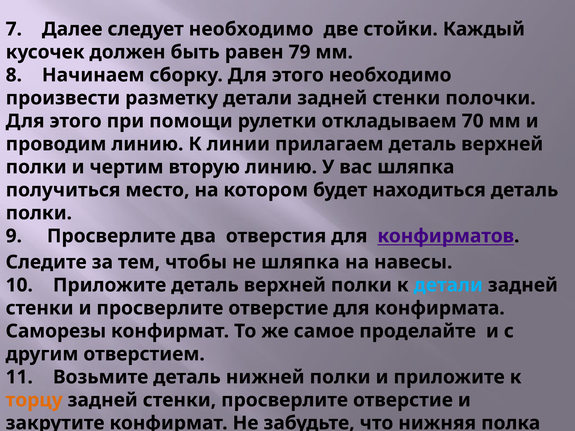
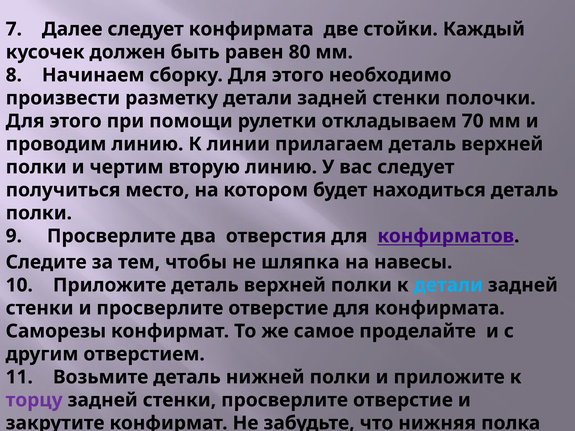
следует необходимо: необходимо -> конфирмата
79: 79 -> 80
вас шляпка: шляпка -> следует
торцу colour: orange -> purple
